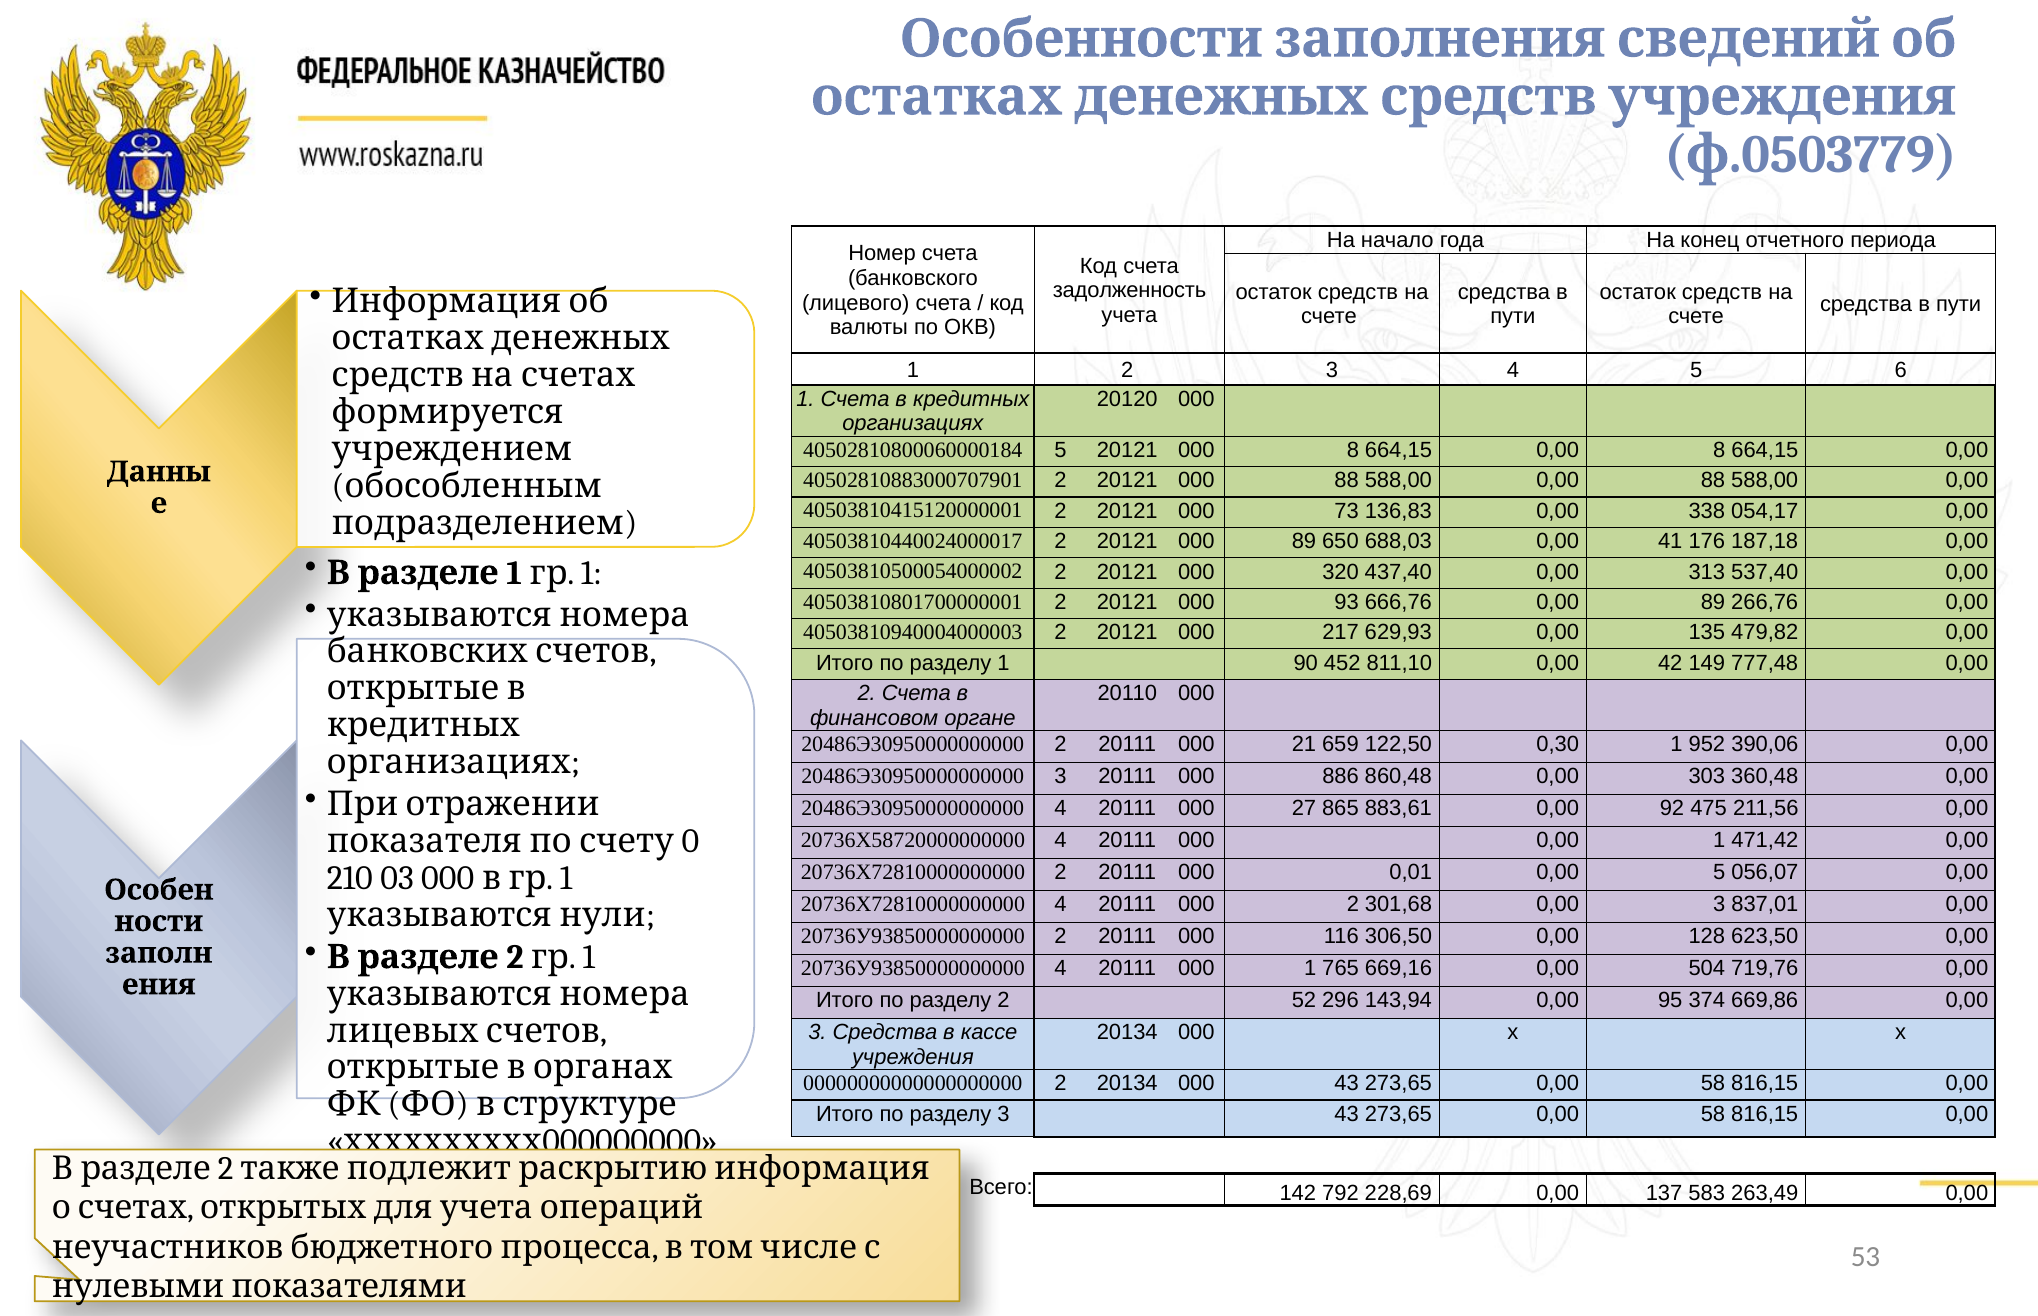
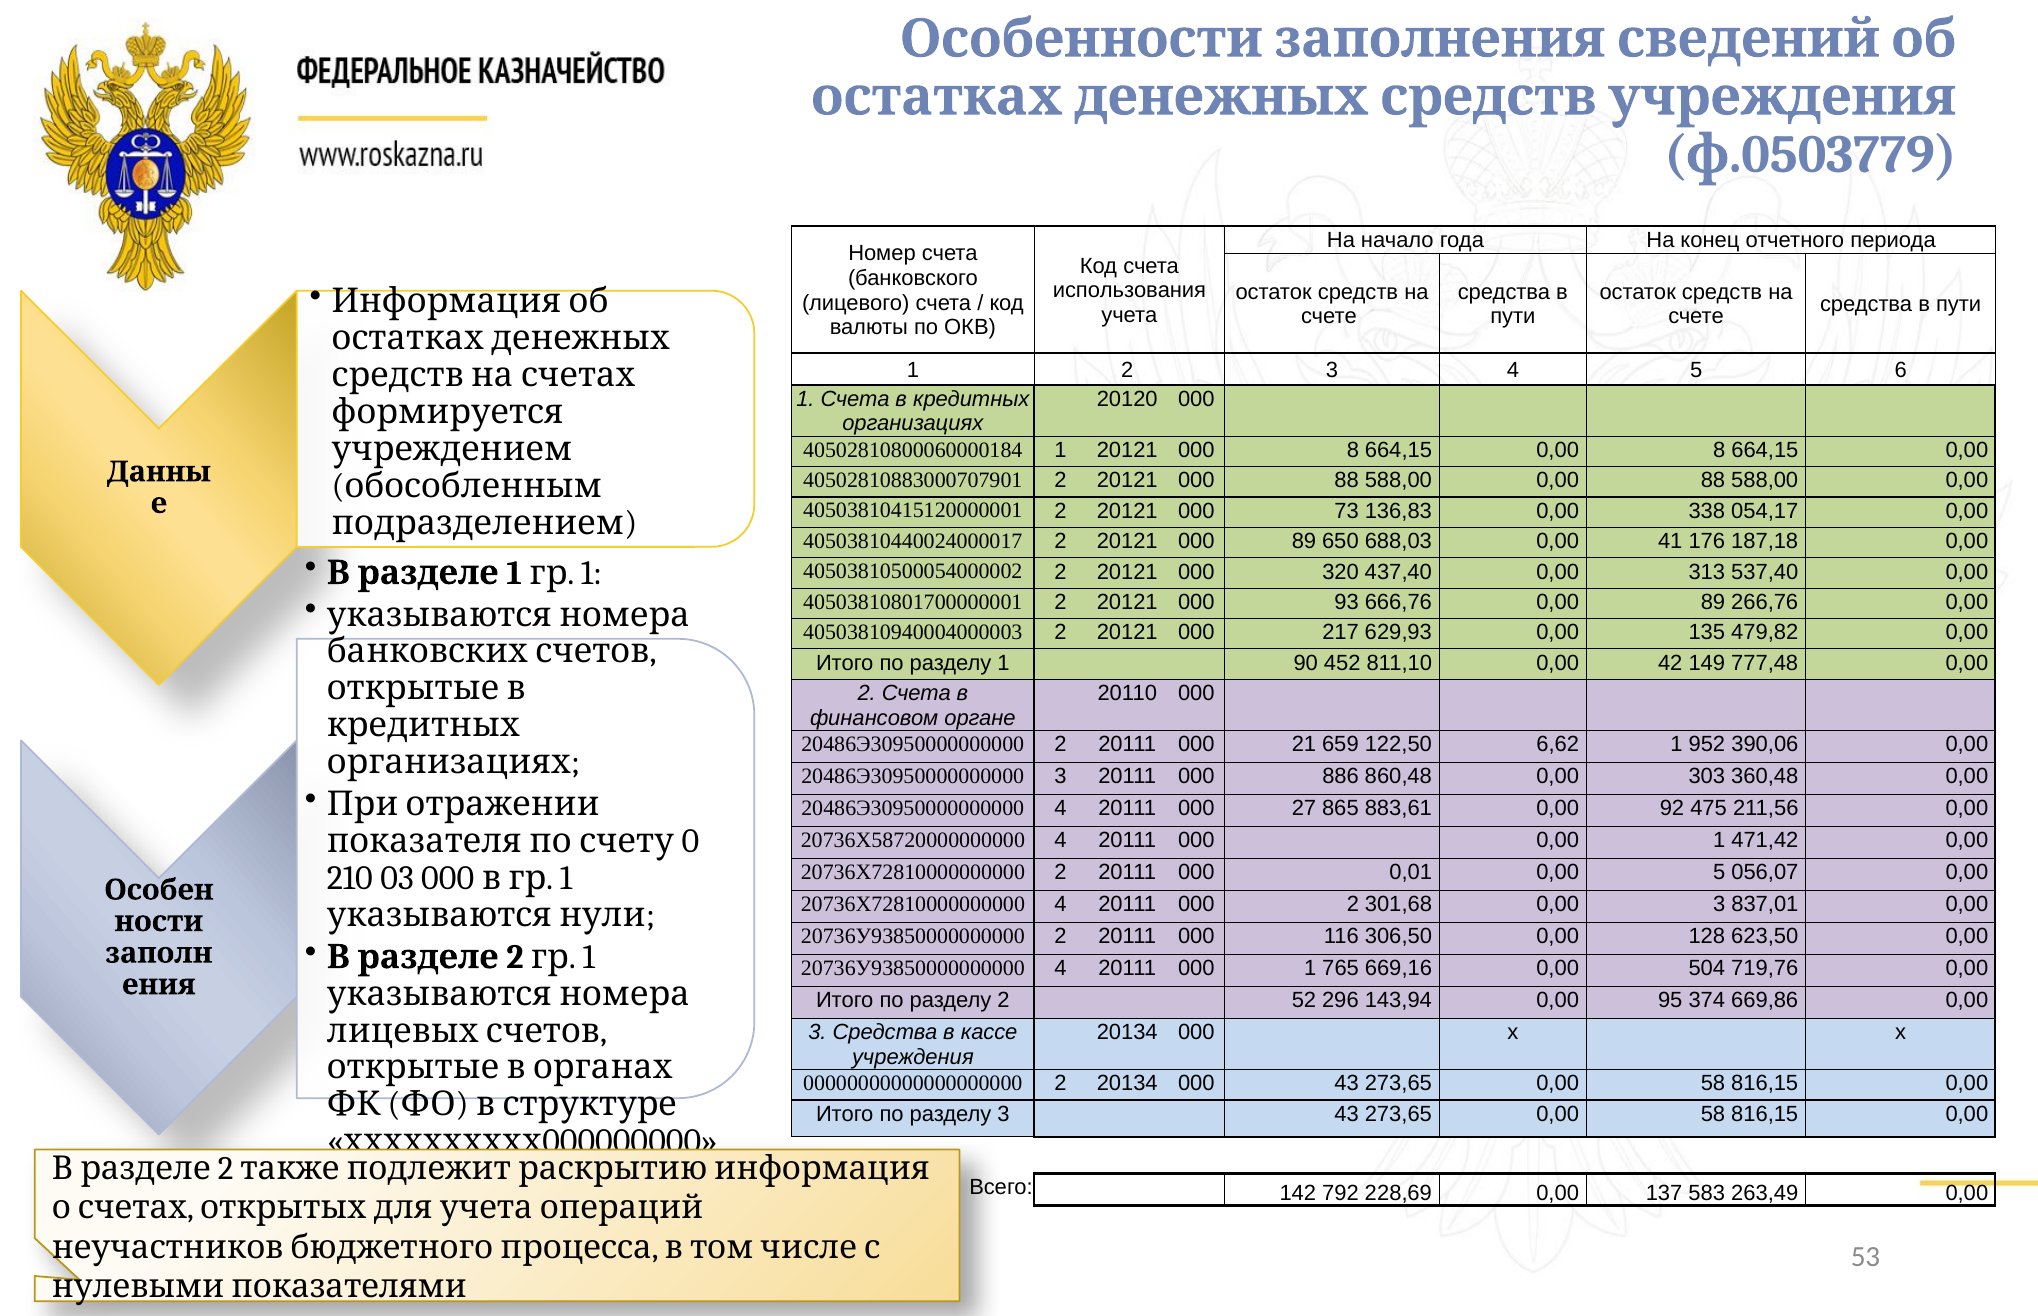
задолженность: задолженность -> использования
40502810800060000184 5: 5 -> 1
0,30: 0,30 -> 6,62
